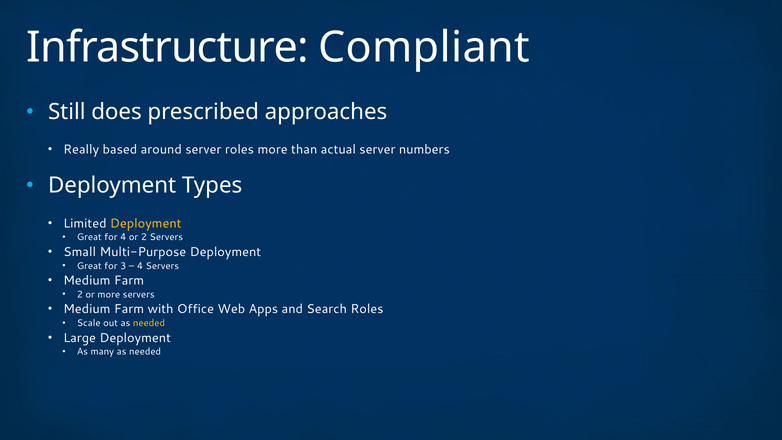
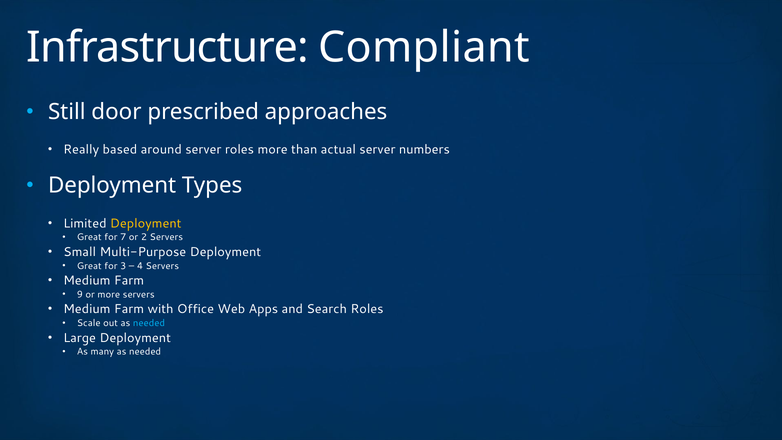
does: does -> door
for 4: 4 -> 7
2 at (80, 294): 2 -> 9
needed at (149, 323) colour: yellow -> light blue
